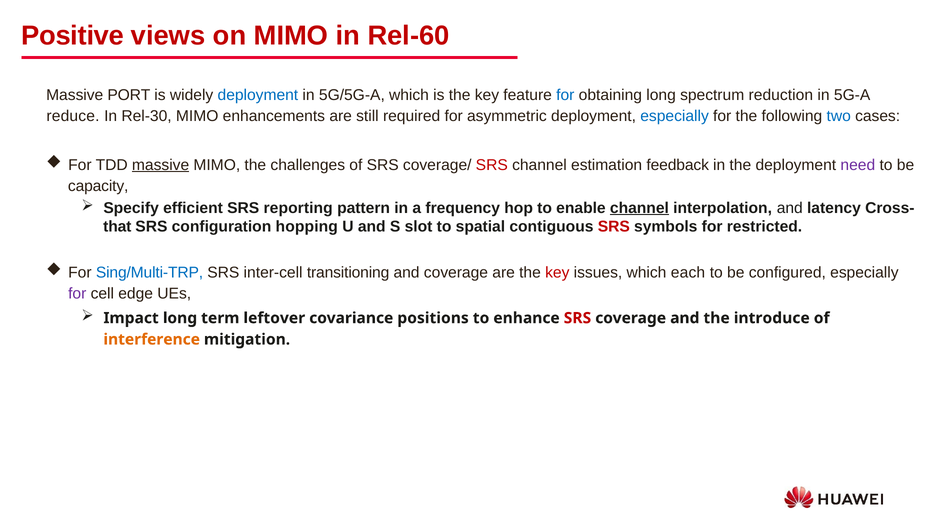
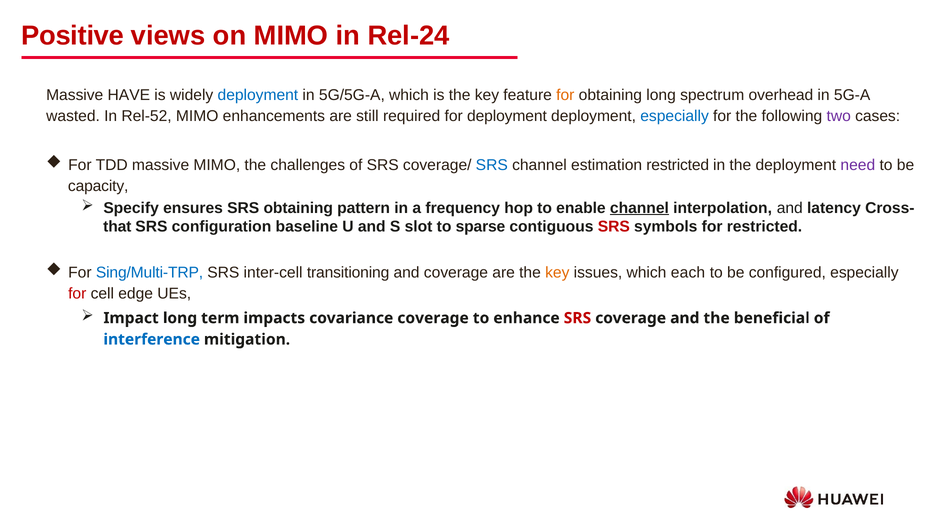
Rel-60: Rel-60 -> Rel-24
PORT: PORT -> HAVE
for at (565, 95) colour: blue -> orange
reduction: reduction -> overhead
reduce: reduce -> wasted
Rel-30: Rel-30 -> Rel-52
for asymmetric: asymmetric -> deployment
two colour: blue -> purple
massive at (161, 165) underline: present -> none
SRS at (492, 165) colour: red -> blue
estimation feedback: feedback -> restricted
efficient: efficient -> ensures
SRS reporting: reporting -> obtaining
hopping: hopping -> baseline
spatial: spatial -> sparse
key at (557, 272) colour: red -> orange
for at (77, 294) colour: purple -> red
leftover: leftover -> impacts
covariance positions: positions -> coverage
introduce: introduce -> beneficial
interference colour: orange -> blue
